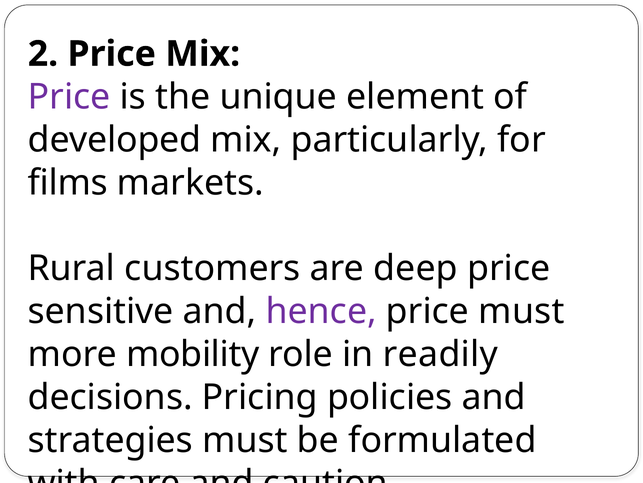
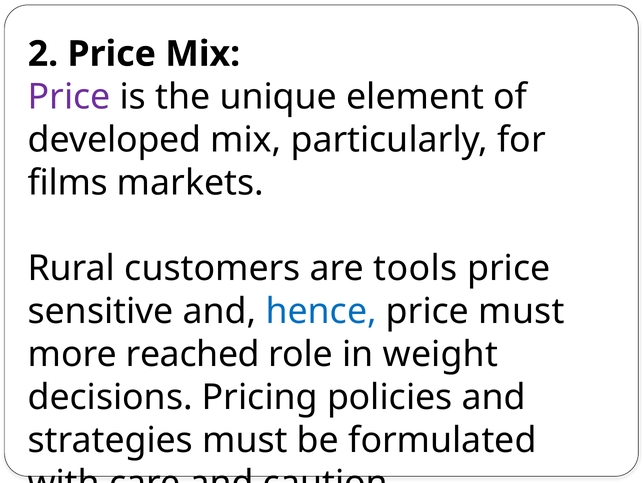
deep: deep -> tools
hence colour: purple -> blue
mobility: mobility -> reached
readily: readily -> weight
